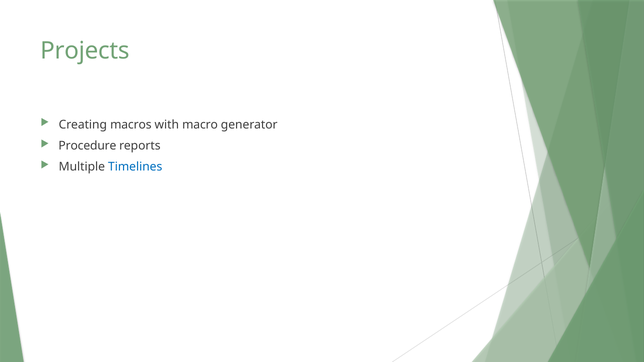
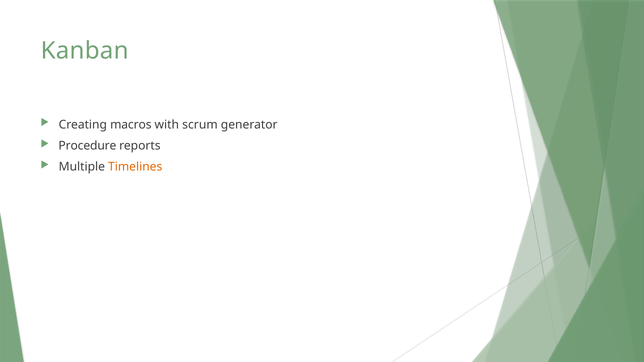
Projects: Projects -> Kanban
macro: macro -> scrum
Timelines colour: blue -> orange
